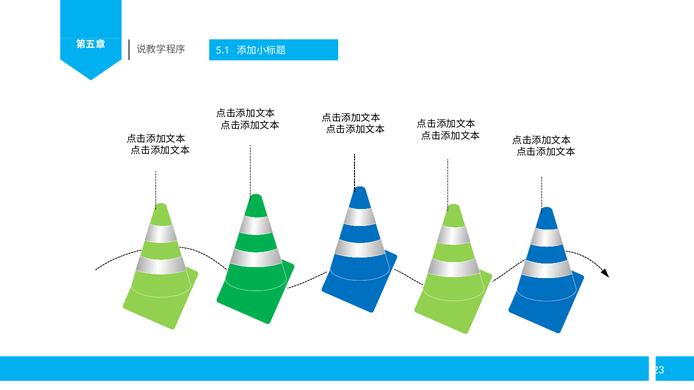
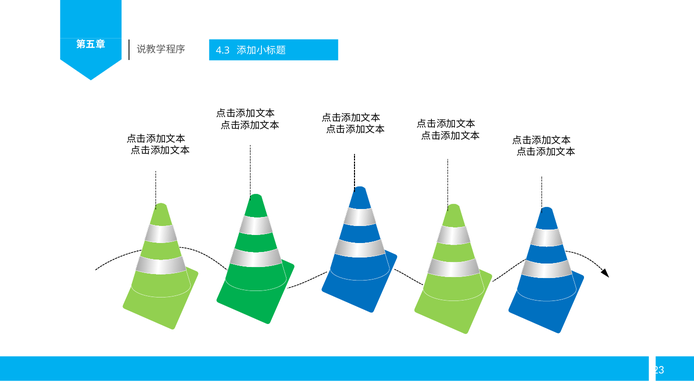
5.1: 5.1 -> 4.3
